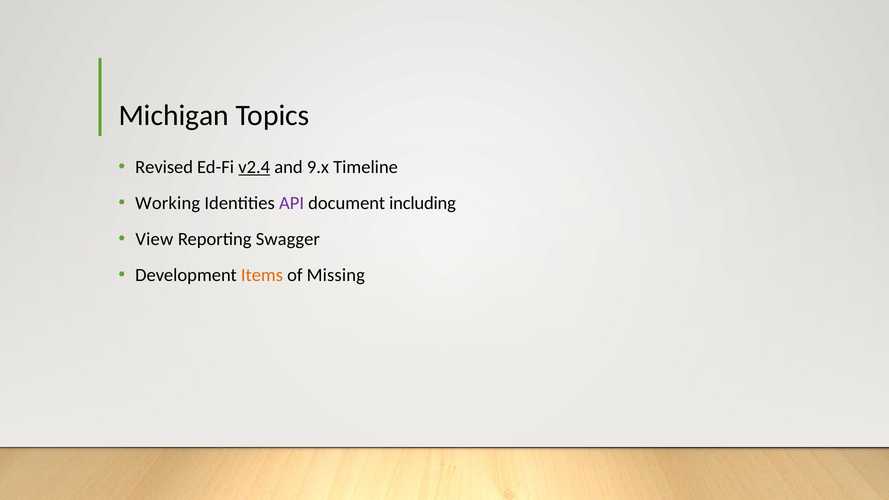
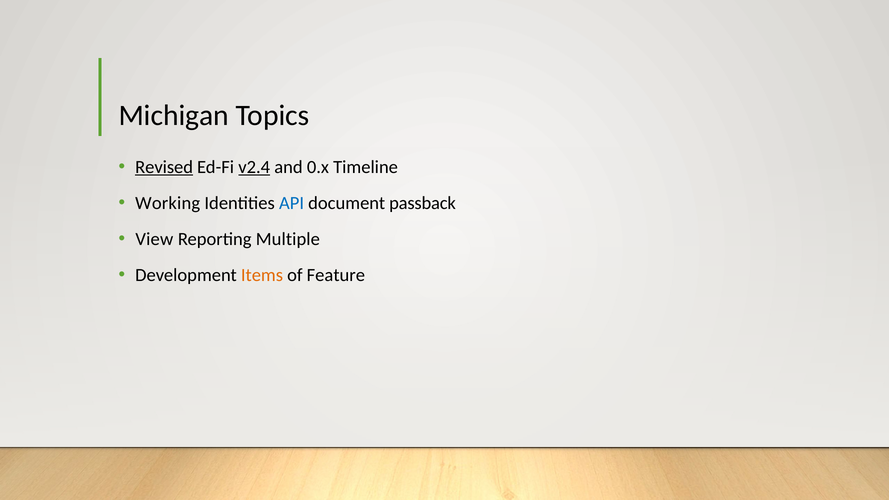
Revised underline: none -> present
9.x: 9.x -> 0.x
API colour: purple -> blue
including: including -> passback
Swagger: Swagger -> Multiple
Missing: Missing -> Feature
